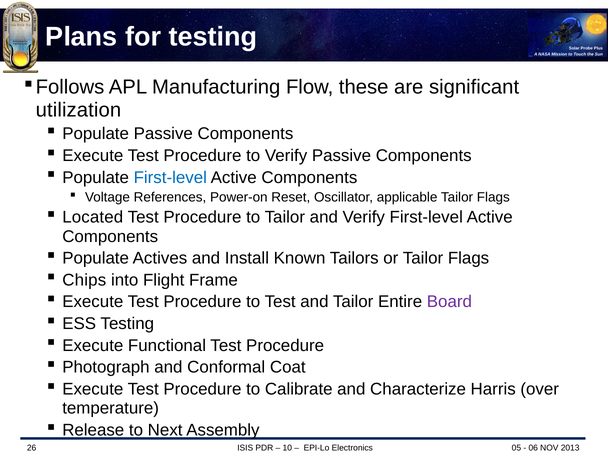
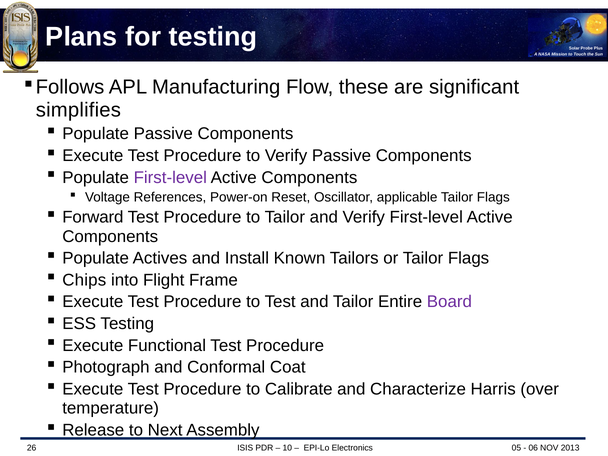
utilization: utilization -> simplifies
First-level at (170, 177) colour: blue -> purple
Located: Located -> Forward
